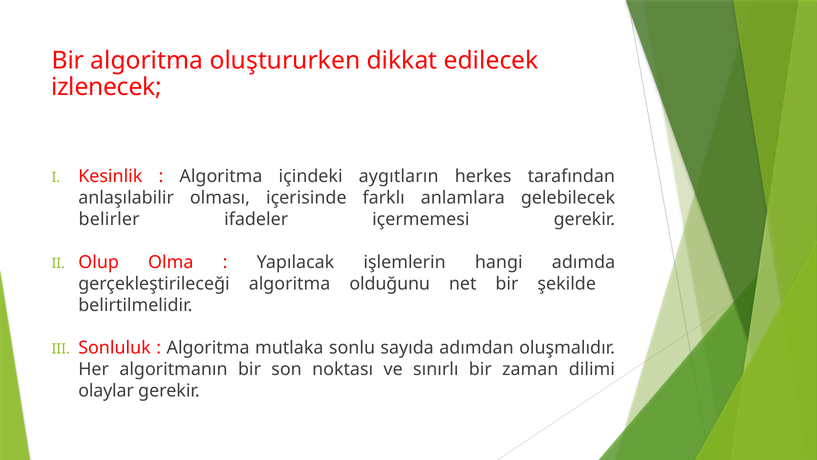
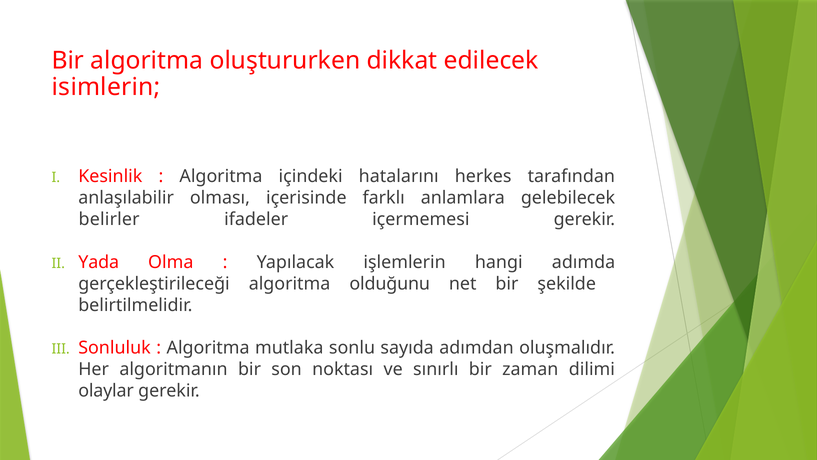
izlenecek: izlenecek -> isimlerin
aygıtların: aygıtların -> hatalarını
Olup: Olup -> Yada
